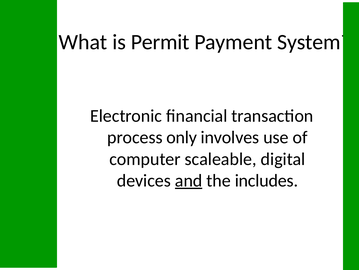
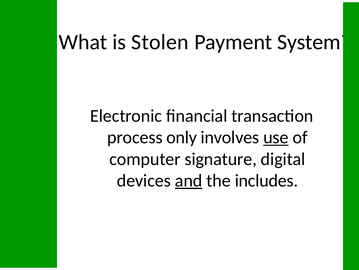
Permit: Permit -> Stolen
use underline: none -> present
scaleable: scaleable -> signature
